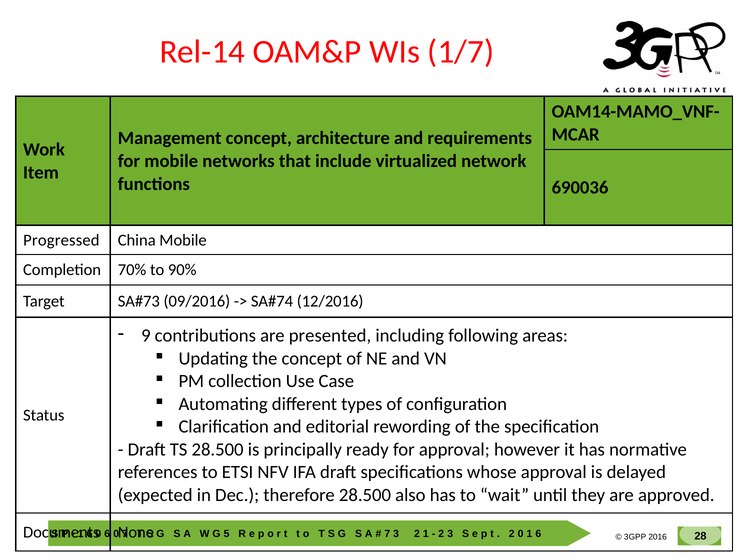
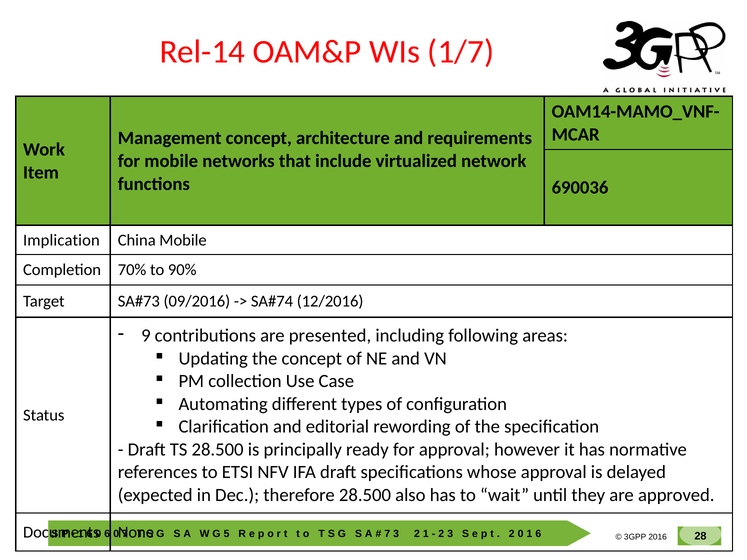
Progressed: Progressed -> Implication
